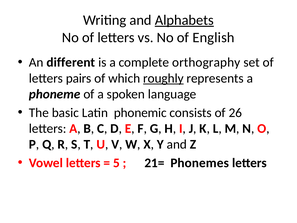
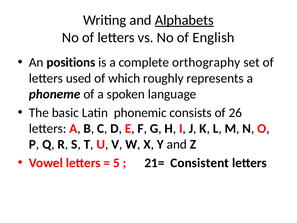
different: different -> positions
pairs: pairs -> used
roughly underline: present -> none
Phonemes: Phonemes -> Consistent
